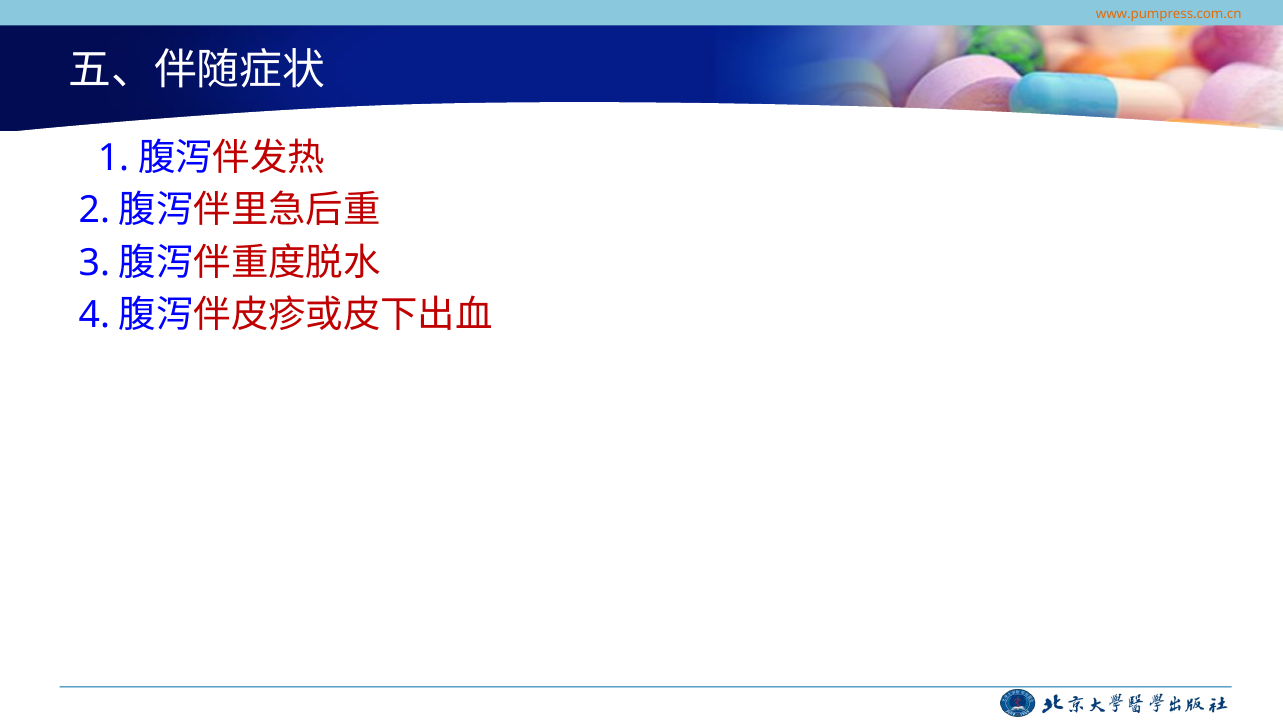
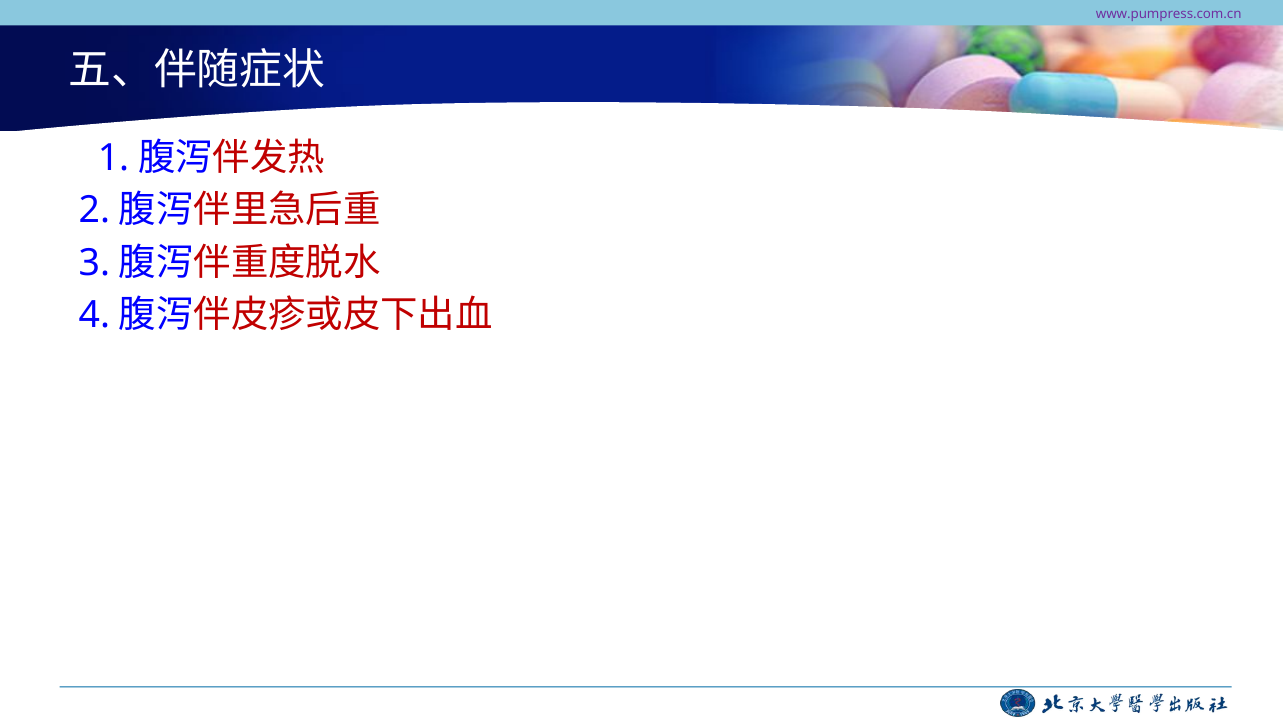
www.pumpress.com.cn colour: orange -> purple
